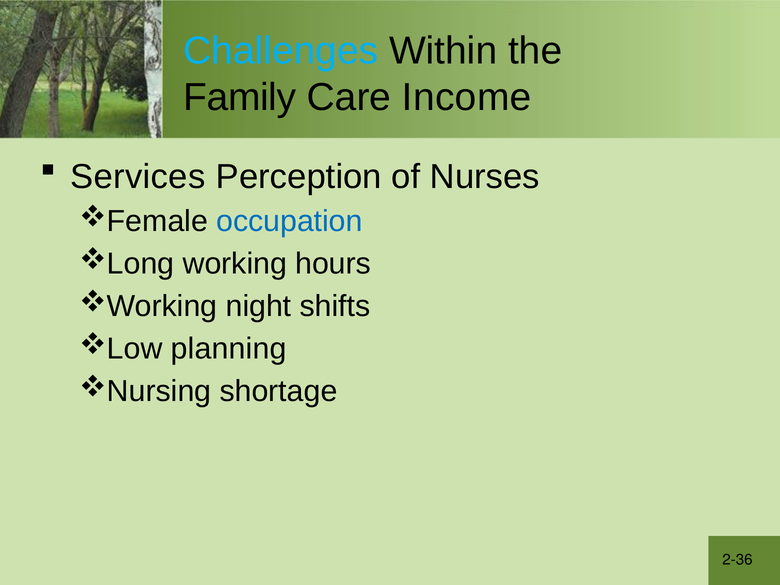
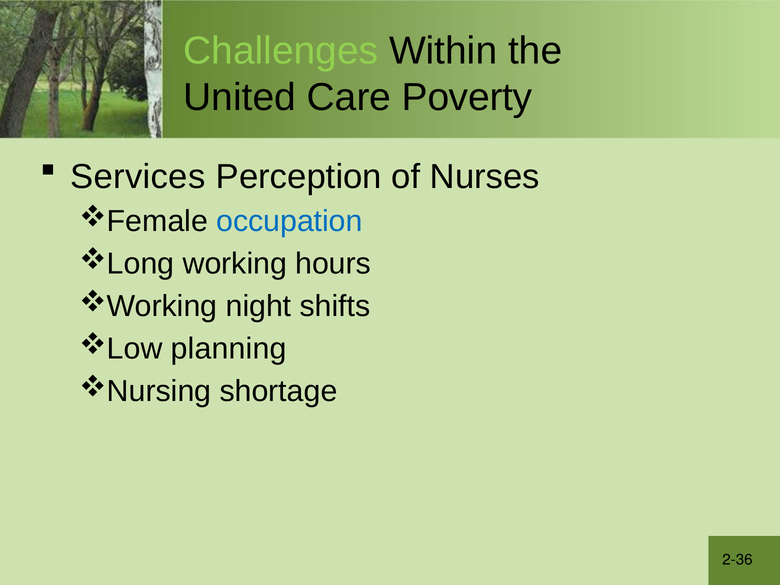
Challenges colour: light blue -> light green
Family: Family -> United
Income: Income -> Poverty
